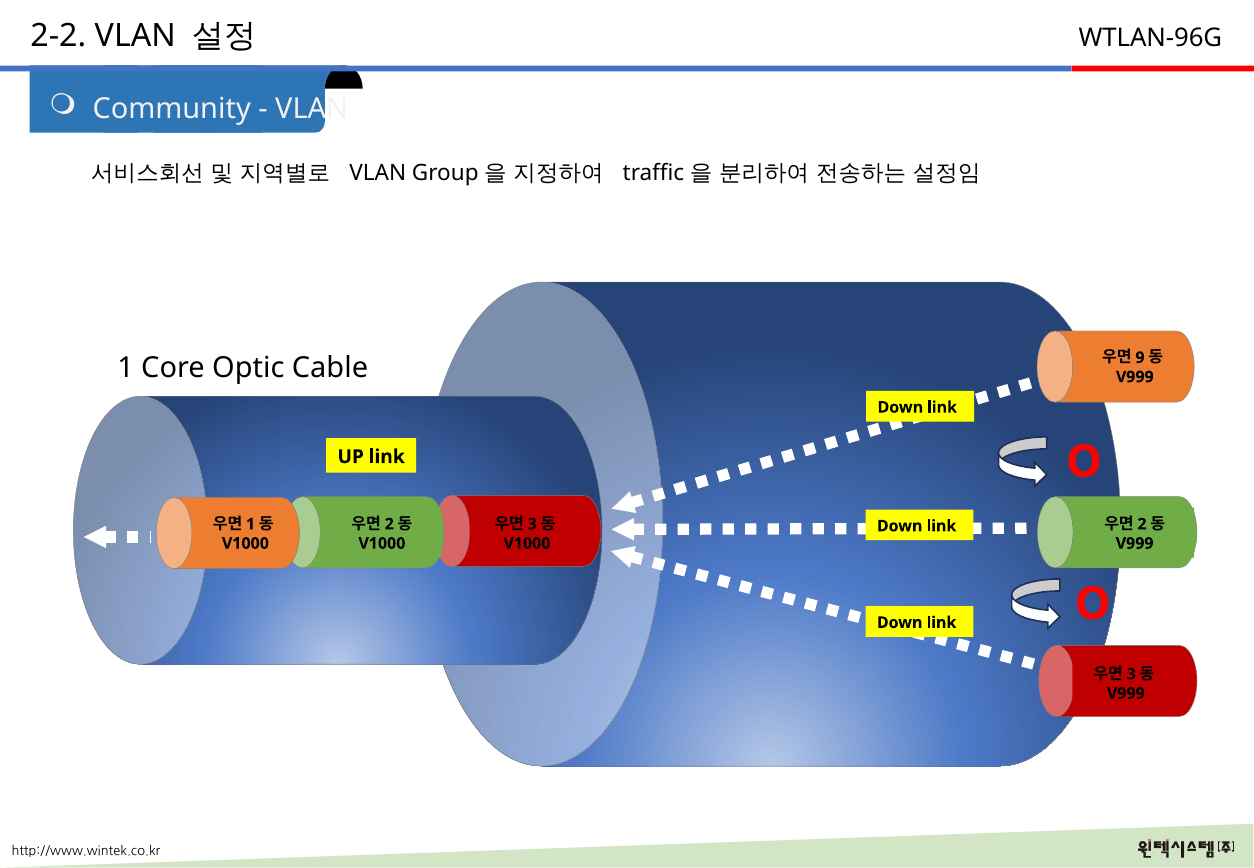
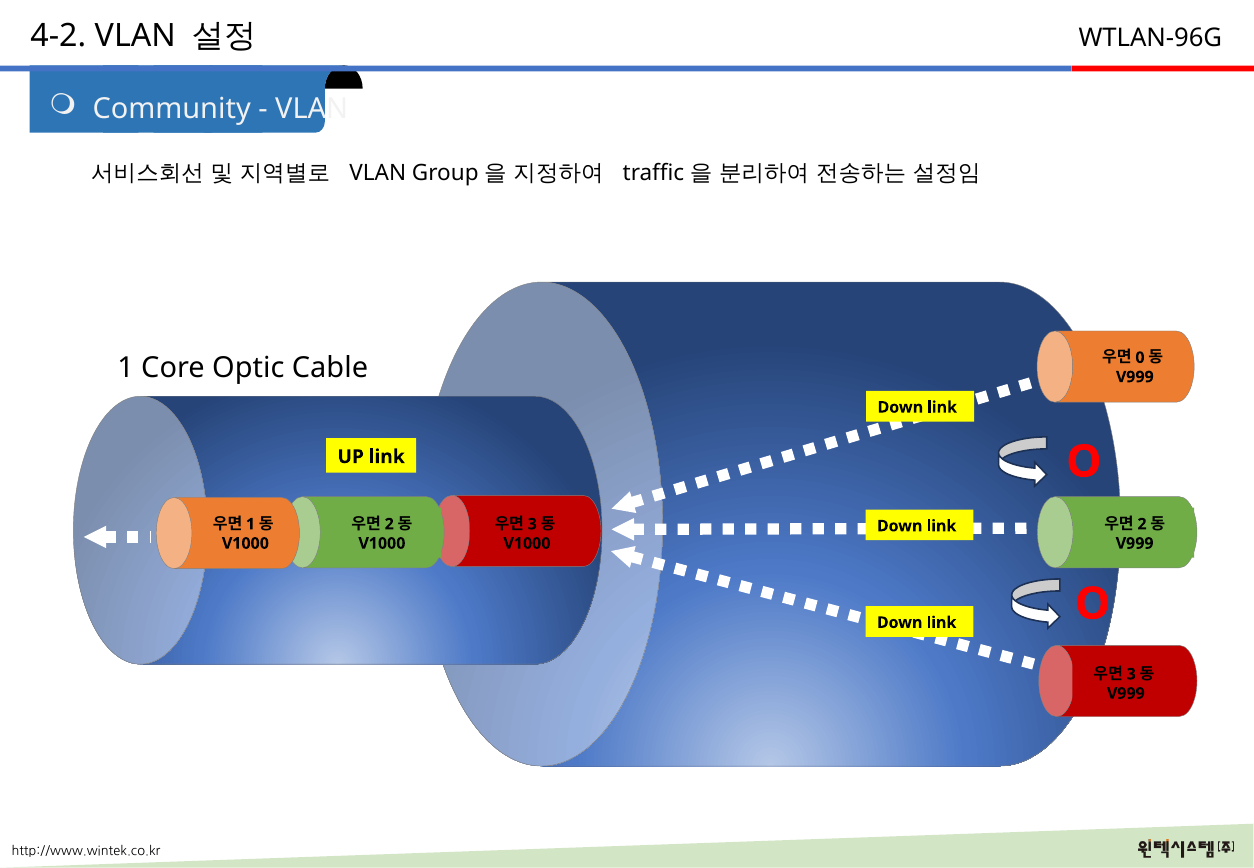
2-2: 2-2 -> 4-2
9: 9 -> 0
